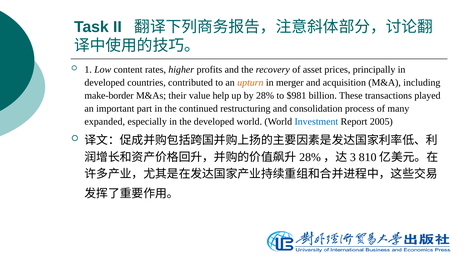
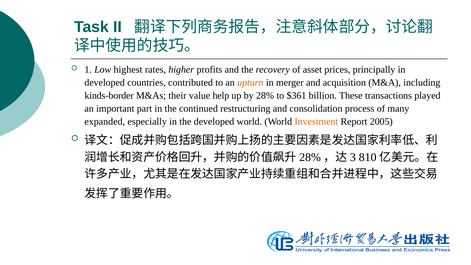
content: content -> highest
make-border: make-border -> kinds-border
$981: $981 -> $361
Investment colour: blue -> orange
